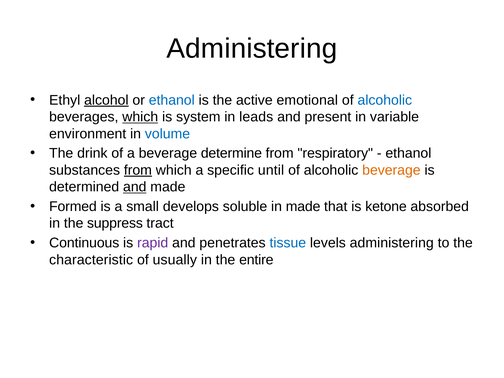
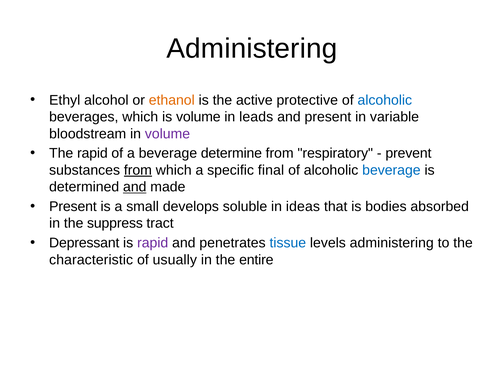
alcohol underline: present -> none
ethanol at (172, 100) colour: blue -> orange
emotional: emotional -> protective
which at (140, 117) underline: present -> none
is system: system -> volume
environment: environment -> bloodstream
volume at (167, 134) colour: blue -> purple
The drink: drink -> rapid
ethanol at (408, 153): ethanol -> prevent
until: until -> final
beverage at (391, 170) colour: orange -> blue
Formed at (73, 207): Formed -> Present
in made: made -> ideas
ketone: ketone -> bodies
Continuous: Continuous -> Depressant
